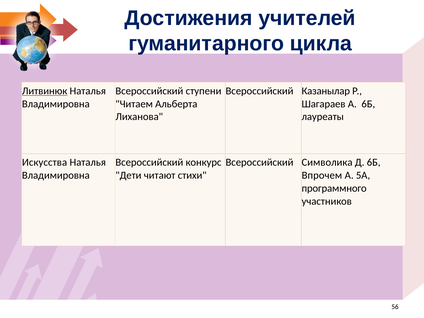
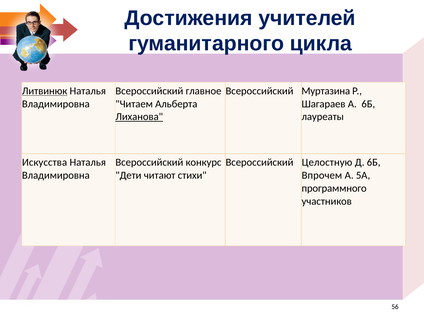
ступени: ступени -> главное
Казанылар: Казанылар -> Муртазина
Лиханова underline: none -> present
Символика: Символика -> Целостную
